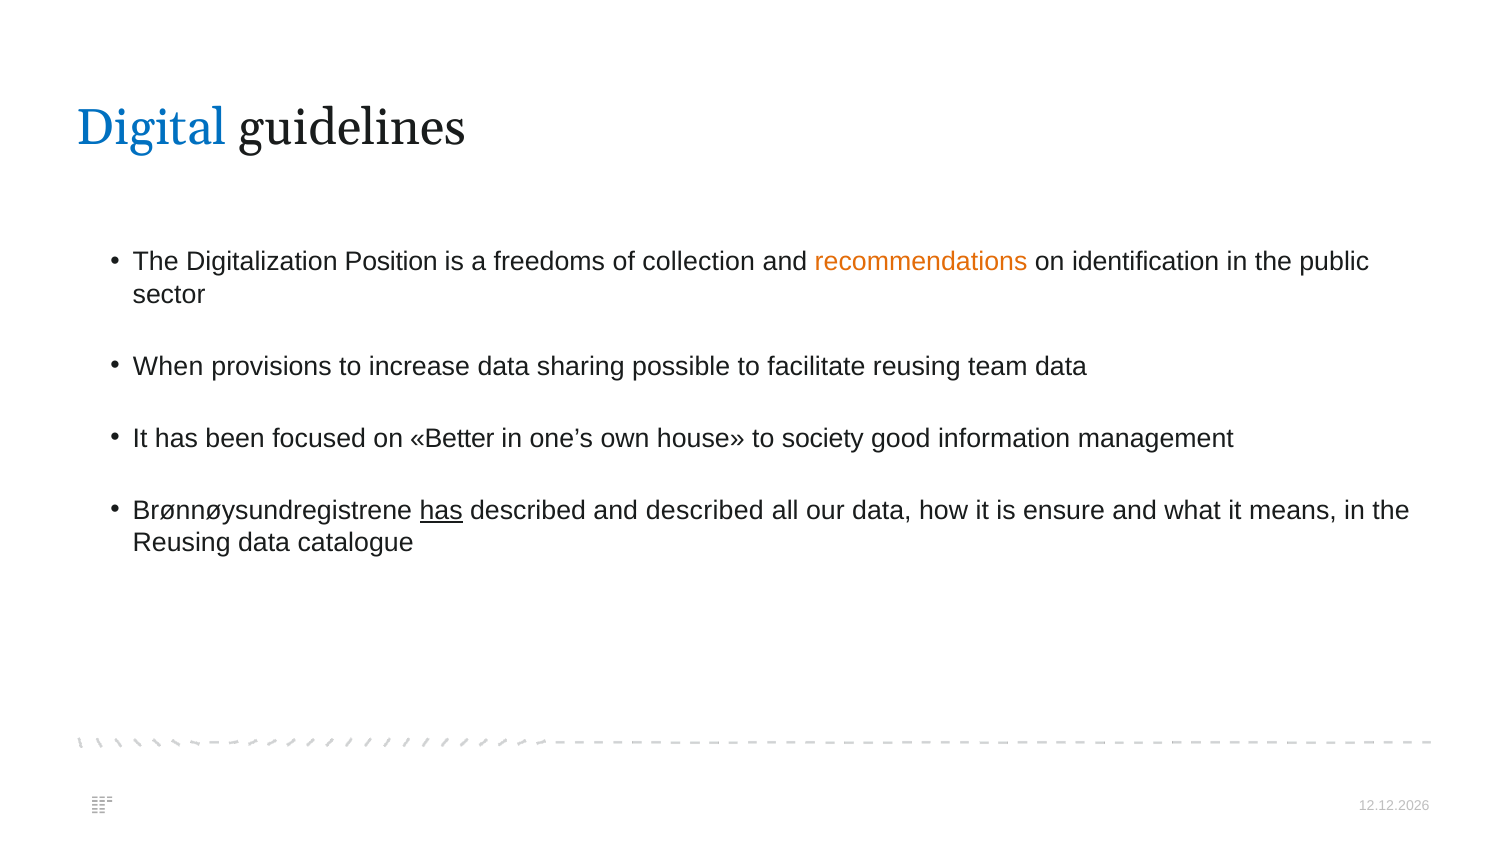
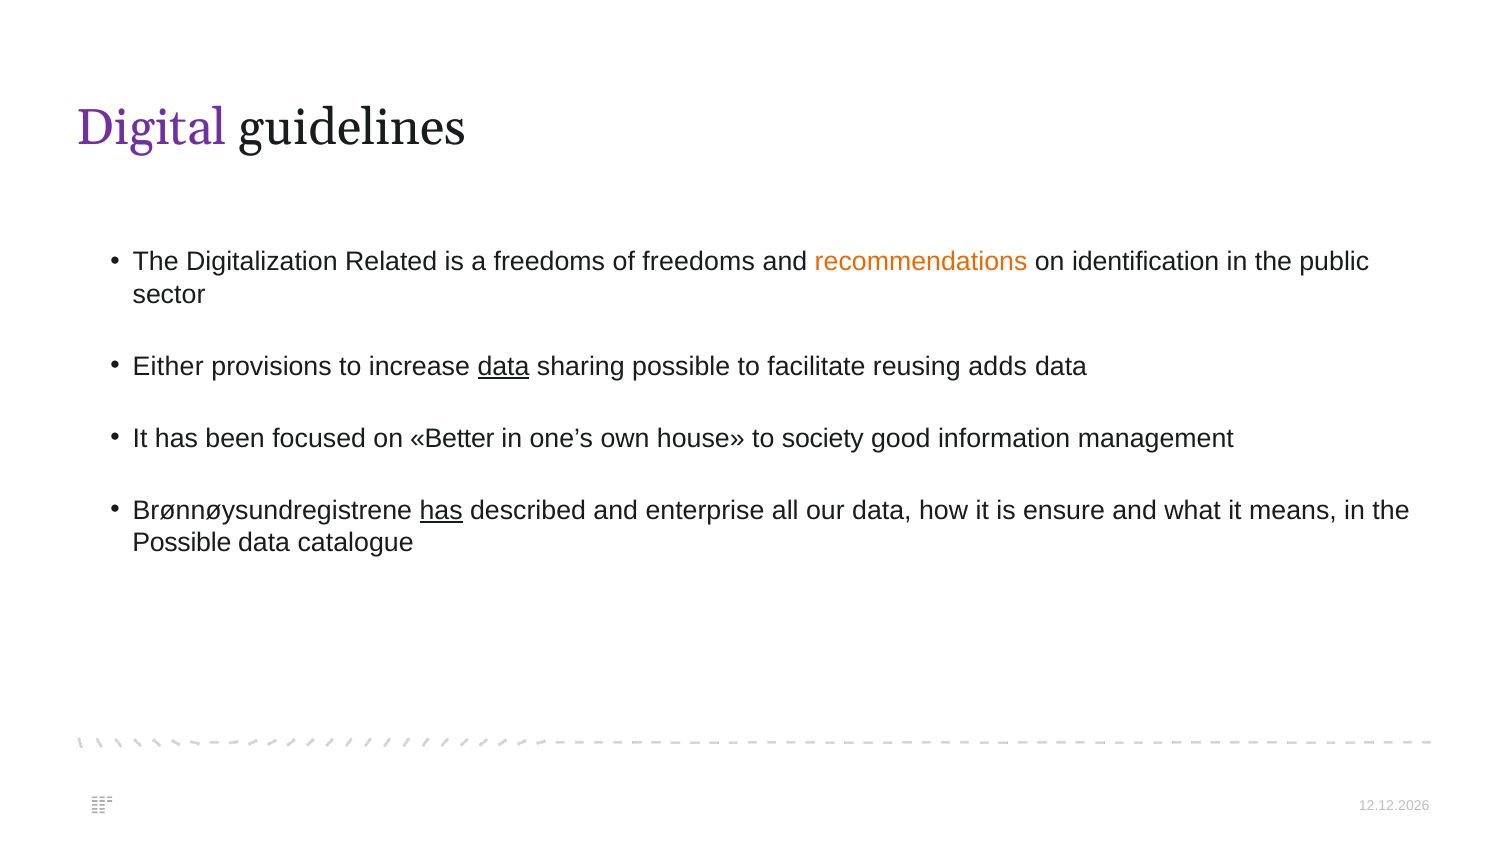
Digital colour: blue -> purple
Position: Position -> Related
of collection: collection -> freedoms
When: When -> Either
data at (504, 366) underline: none -> present
team: team -> adds
and described: described -> enterprise
Reusing at (182, 542): Reusing -> Possible
